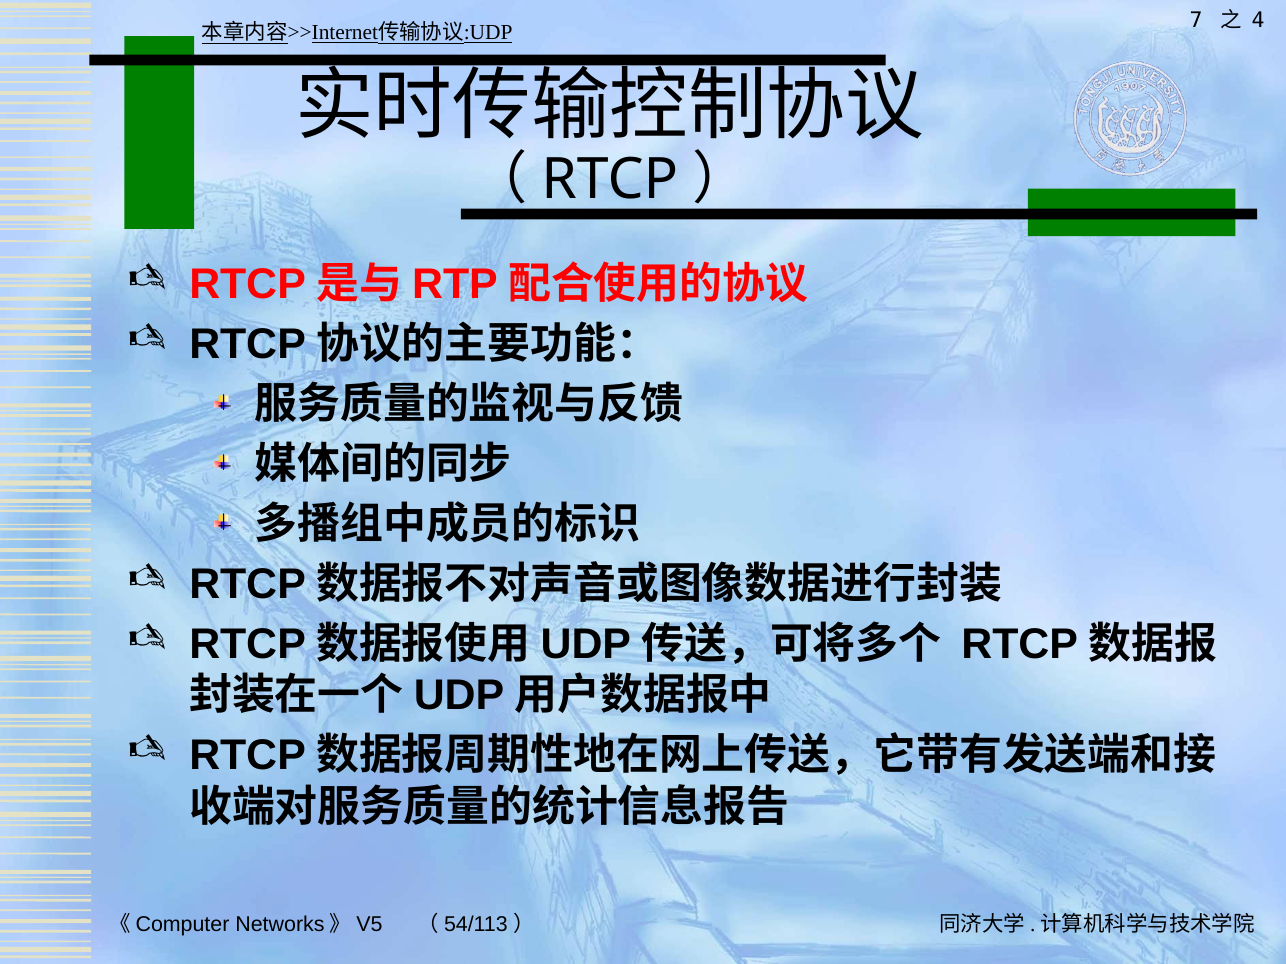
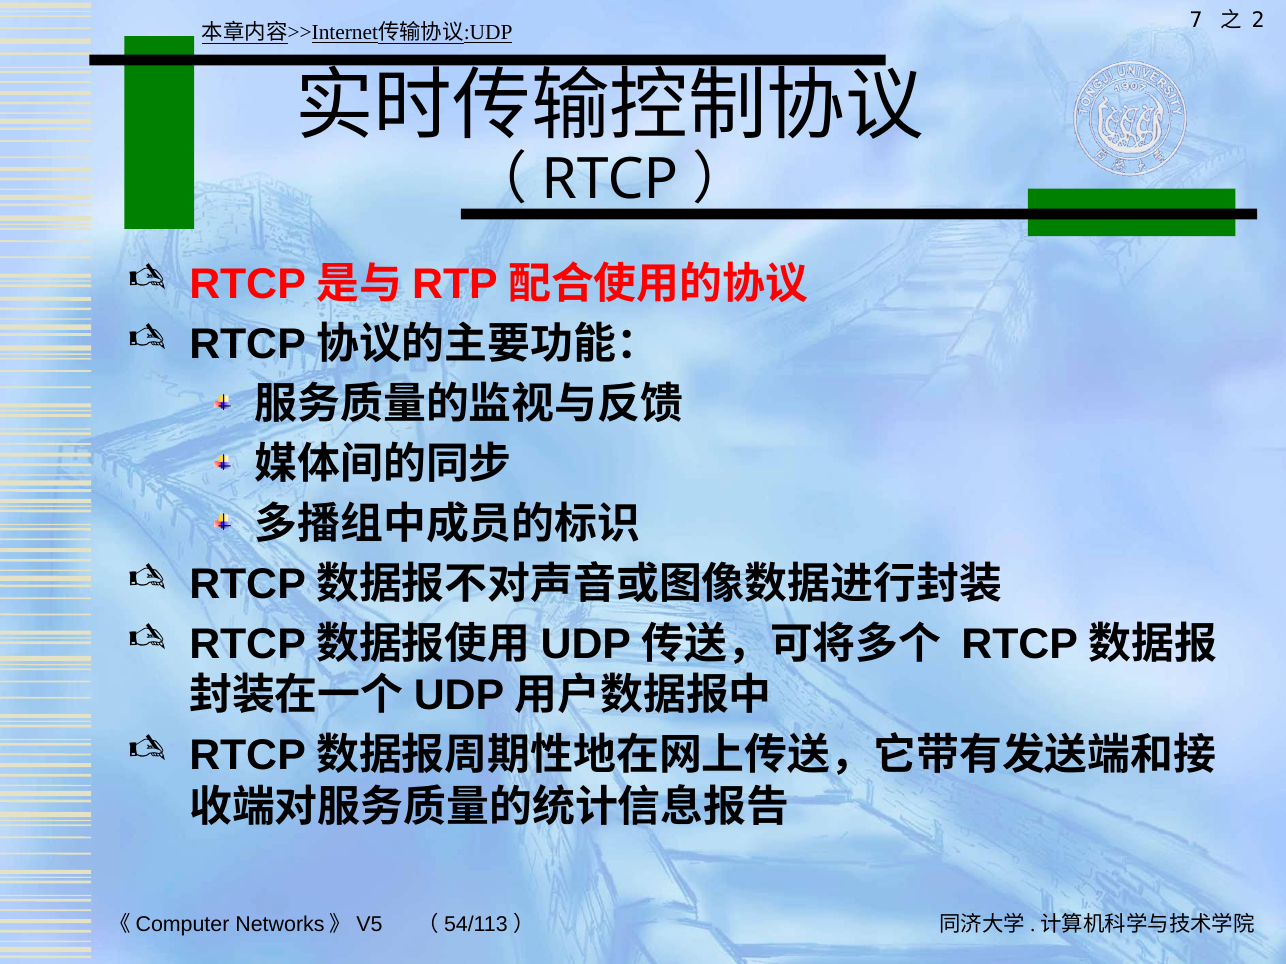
4: 4 -> 2
